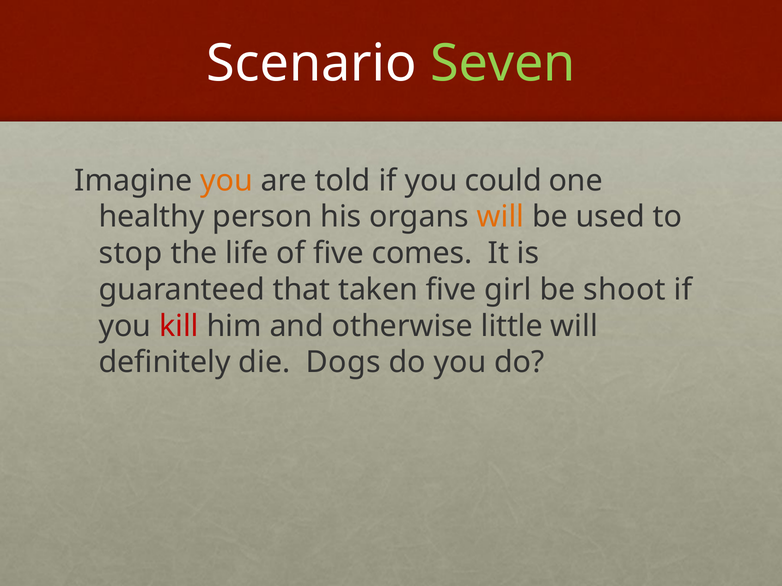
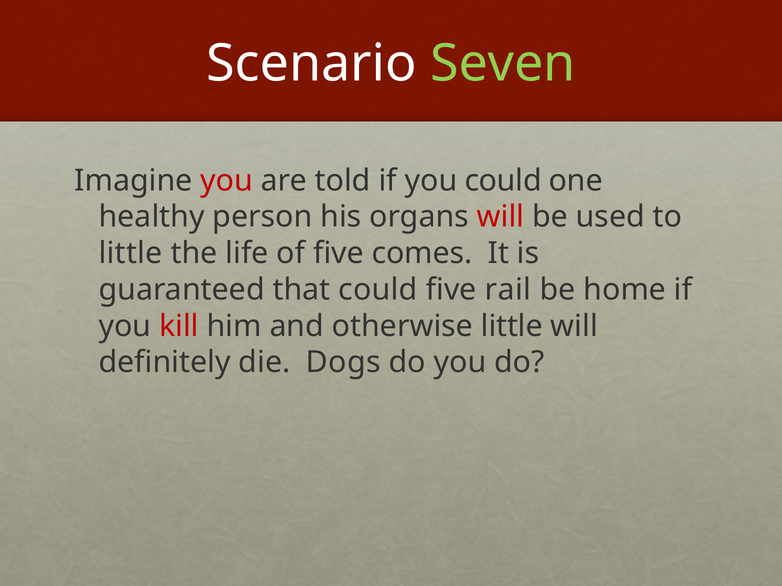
you at (227, 181) colour: orange -> red
will at (501, 217) colour: orange -> red
stop at (131, 253): stop -> little
that taken: taken -> could
girl: girl -> rail
shoot: shoot -> home
